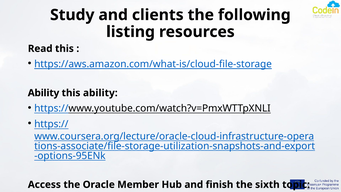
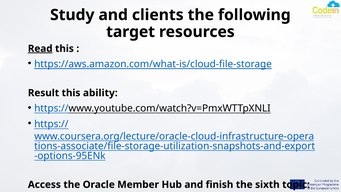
listing: listing -> target
Read underline: none -> present
Ability at (44, 93): Ability -> Result
